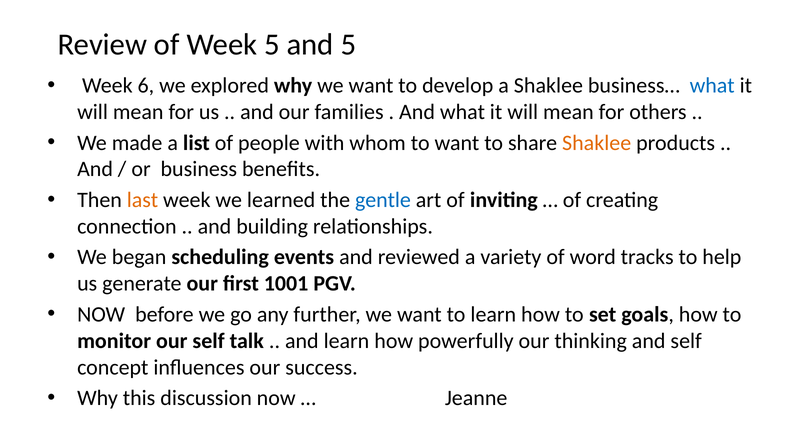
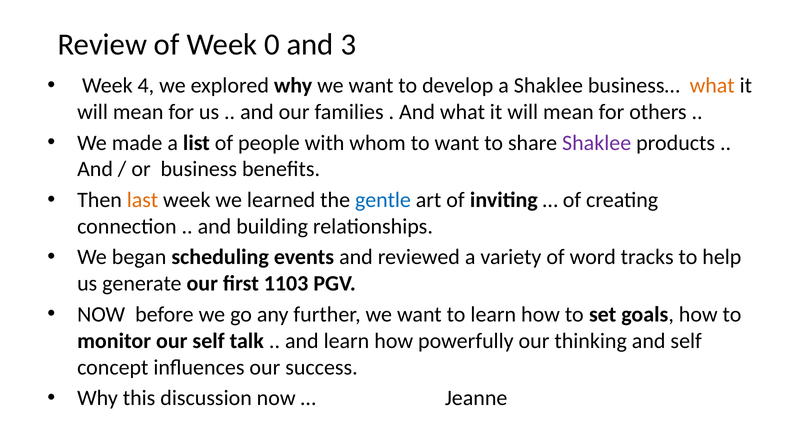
Week 5: 5 -> 0
and 5: 5 -> 3
6: 6 -> 4
what at (712, 86) colour: blue -> orange
Shaklee at (597, 143) colour: orange -> purple
1001: 1001 -> 1103
